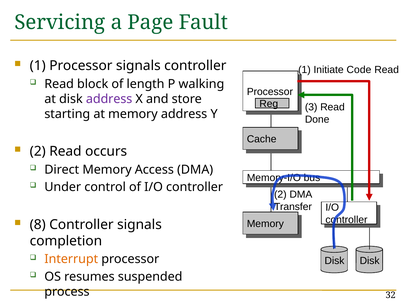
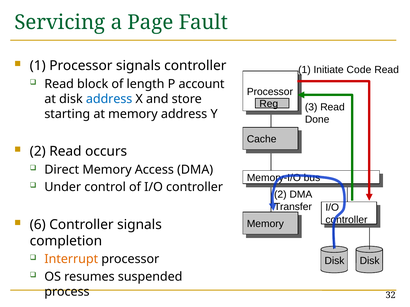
walking: walking -> account
address at (109, 99) colour: purple -> blue
8: 8 -> 6
